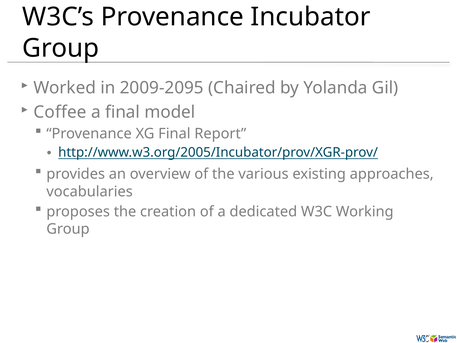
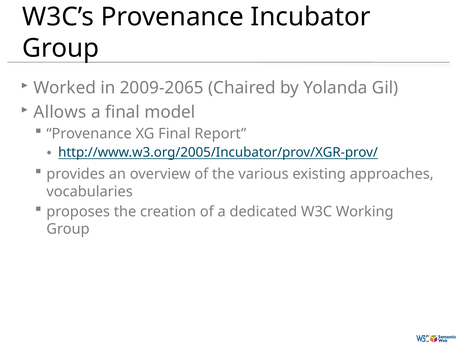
2009-2095: 2009-2095 -> 2009-2065
Coffee: Coffee -> Allows
